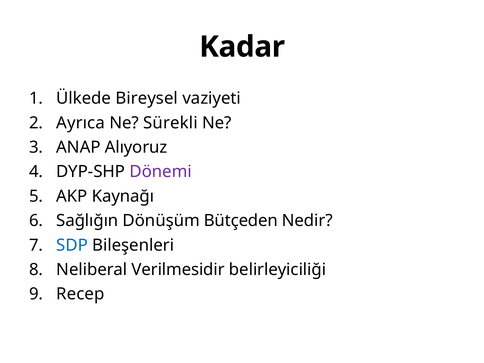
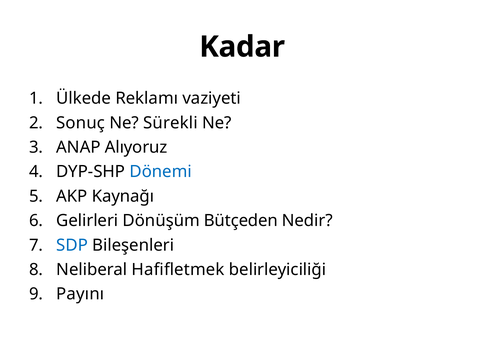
Bireysel: Bireysel -> Reklamı
Ayrıca: Ayrıca -> Sonuç
Dönemi colour: purple -> blue
Sağlığın: Sağlığın -> Gelirleri
Verilmesidir: Verilmesidir -> Hafifletmek
Recep: Recep -> Payını
